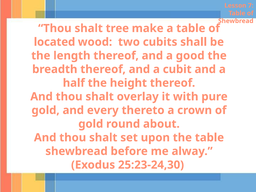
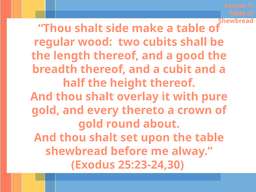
tree: tree -> side
located: located -> regular
